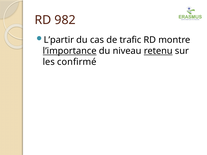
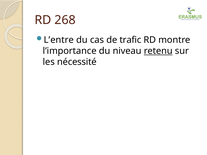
982: 982 -> 268
L’partir: L’partir -> L’entre
l’importance underline: present -> none
confirmé: confirmé -> nécessité
